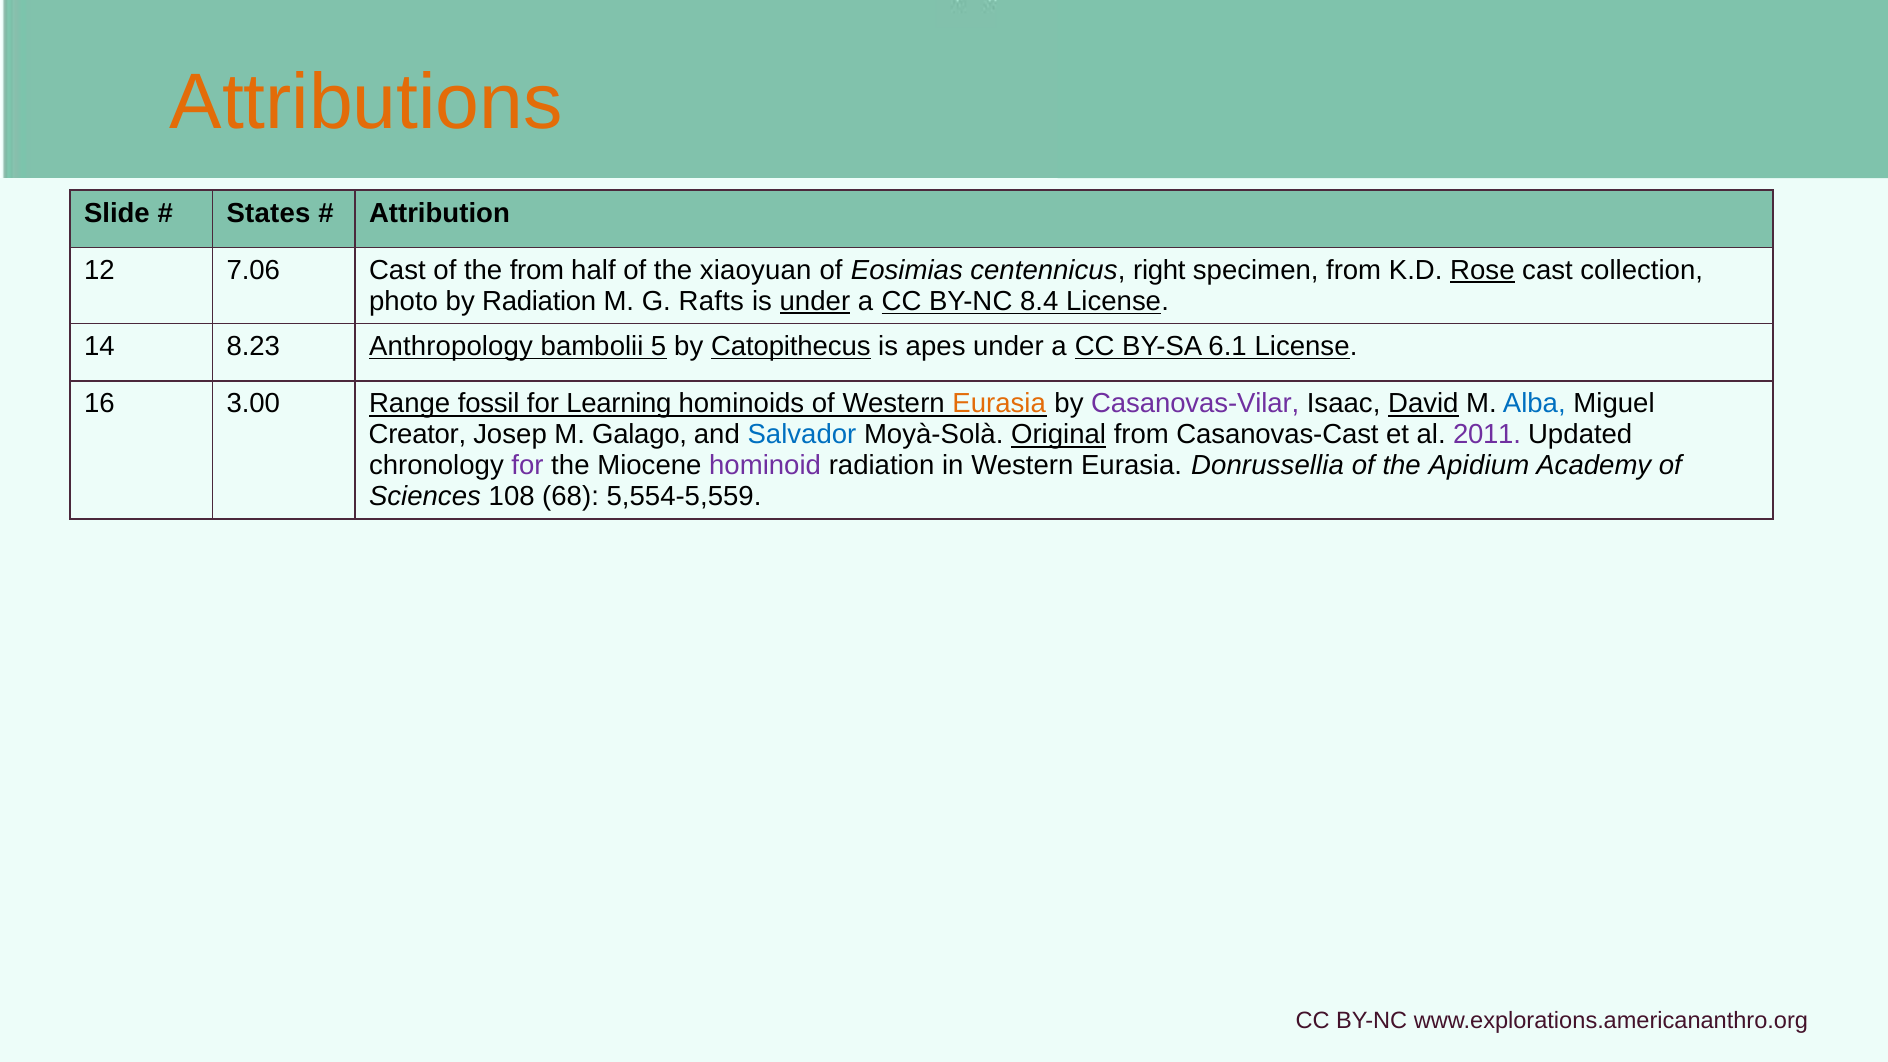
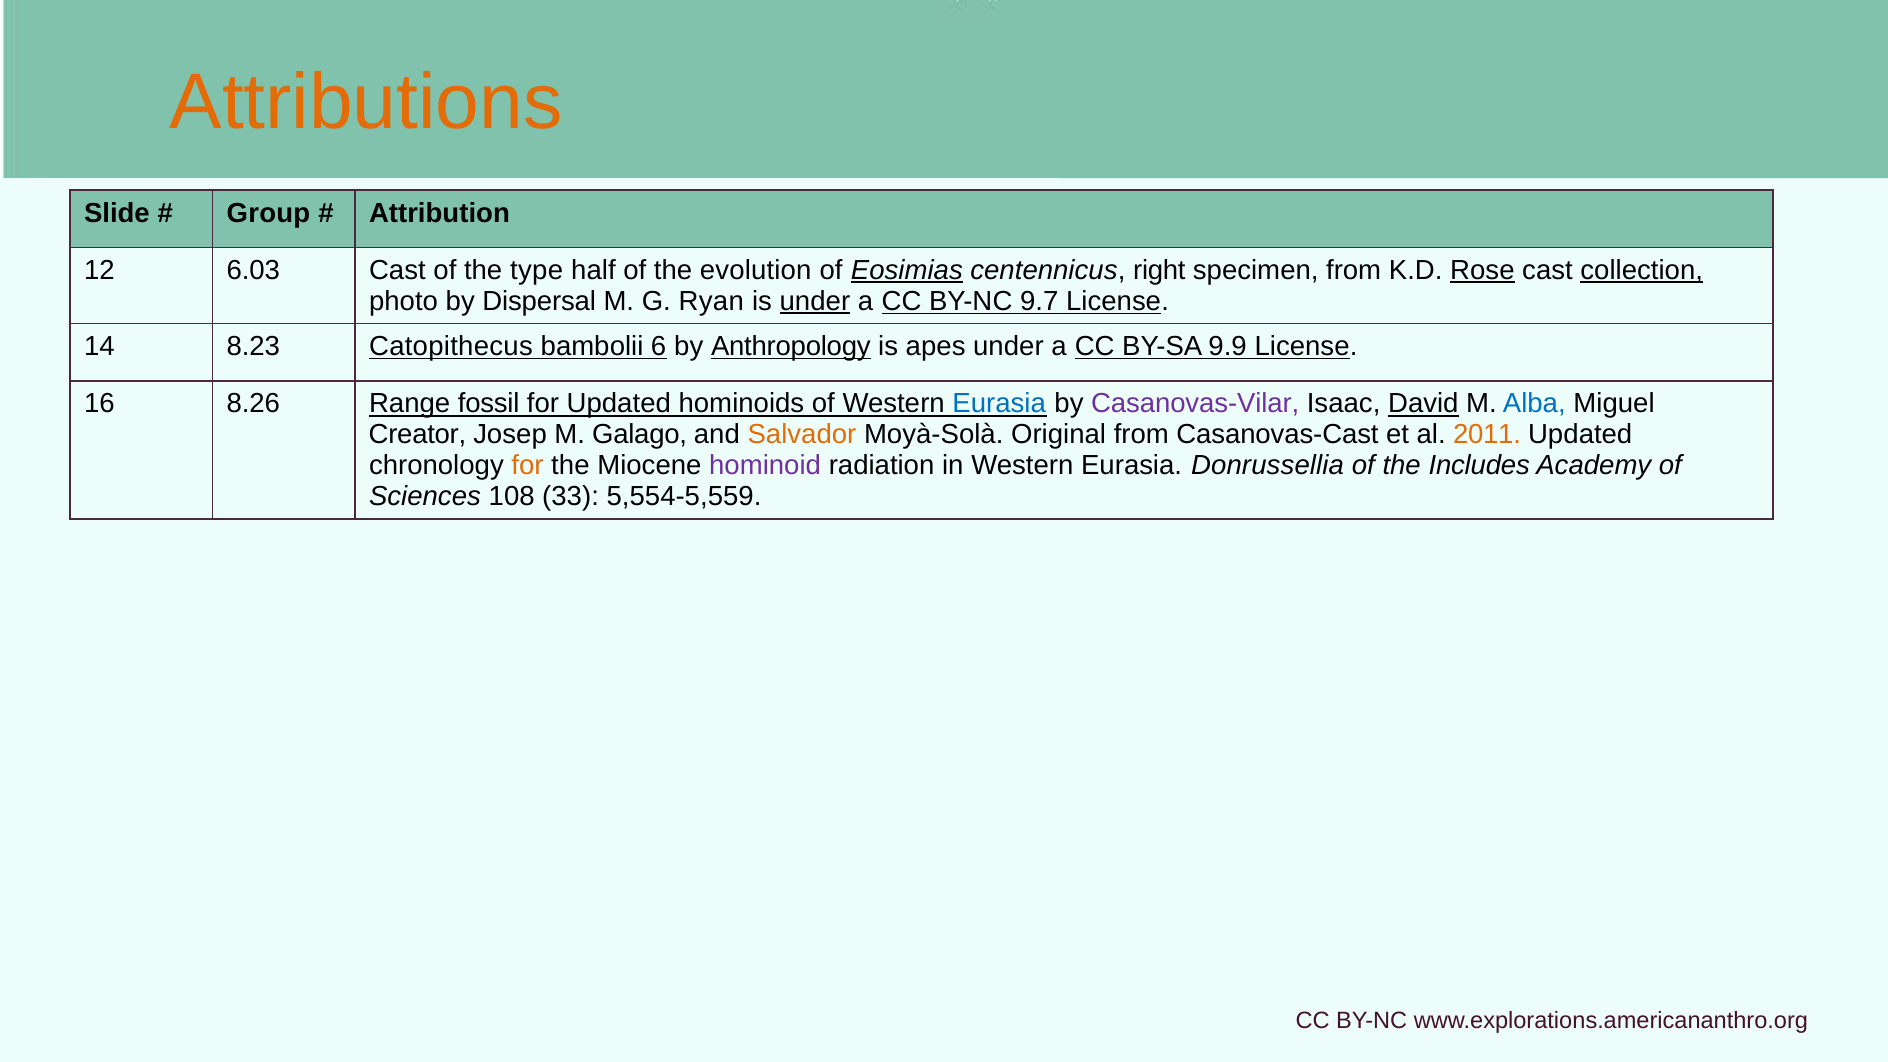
States: States -> Group
7.06: 7.06 -> 6.03
the from: from -> type
xiaoyuan: xiaoyuan -> evolution
Eosimias underline: none -> present
collection underline: none -> present
by Radiation: Radiation -> Dispersal
Rafts: Rafts -> Ryan
8.4: 8.4 -> 9.7
Anthropology: Anthropology -> Catopithecus
5: 5 -> 6
Catopithecus: Catopithecus -> Anthropology
6.1: 6.1 -> 9.9
3.00: 3.00 -> 8.26
for Learning: Learning -> Updated
Eurasia at (999, 404) colour: orange -> blue
Salvador colour: blue -> orange
Original underline: present -> none
2011 colour: purple -> orange
for at (528, 466) colour: purple -> orange
Apidium: Apidium -> Includes
68: 68 -> 33
